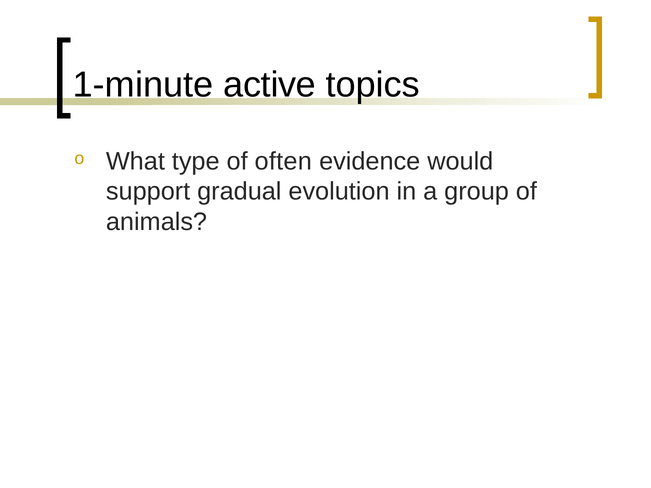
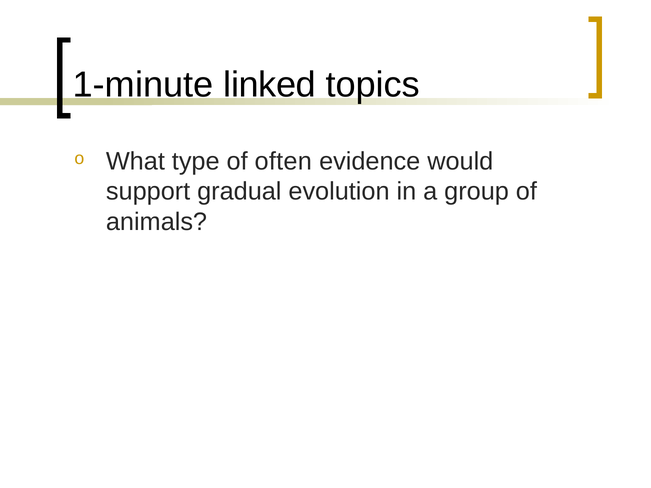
active: active -> linked
